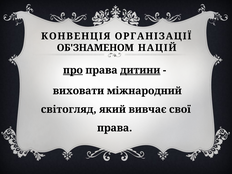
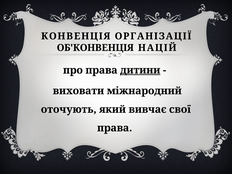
ОБ'ЗНАМЕНОМ: ОБ'ЗНАМЕНОМ -> ОБ'КОНВЕНЦІЯ
про underline: present -> none
світогляд: світогляд -> оточують
